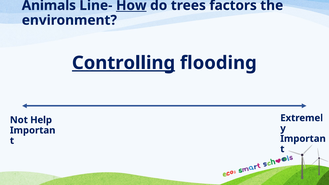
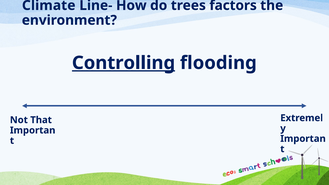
Animals: Animals -> Climate
How underline: present -> none
Help: Help -> That
